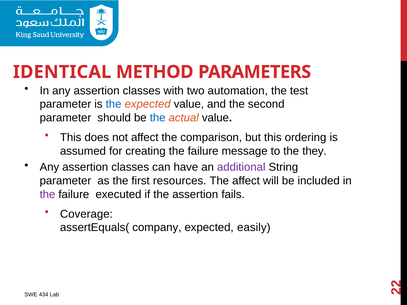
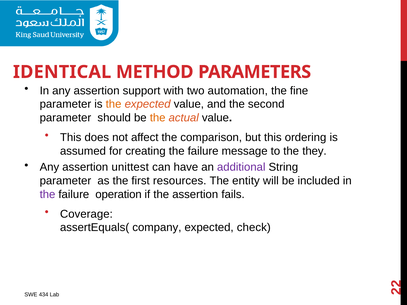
In any assertion classes: classes -> support
test: test -> fine
the at (114, 104) colour: blue -> orange
the at (158, 118) colour: blue -> orange
classes at (130, 167): classes -> unittest
The affect: affect -> entity
executed: executed -> operation
easily: easily -> check
